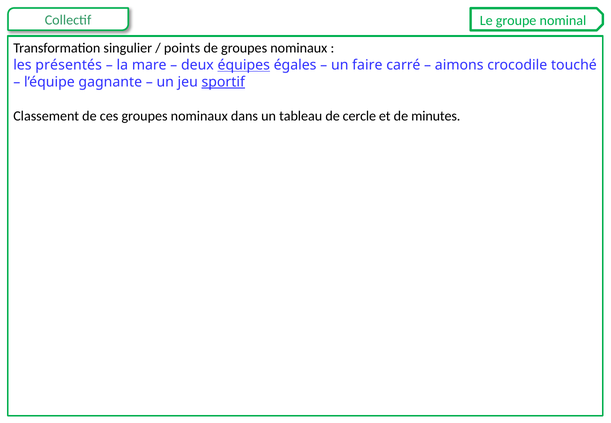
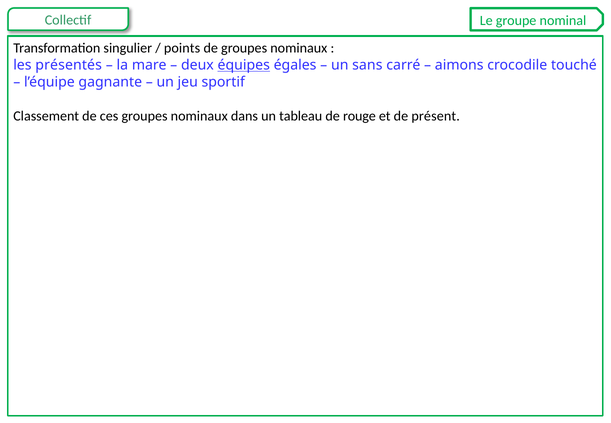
faire: faire -> sans
sportif underline: present -> none
cercle: cercle -> rouge
minutes: minutes -> présent
